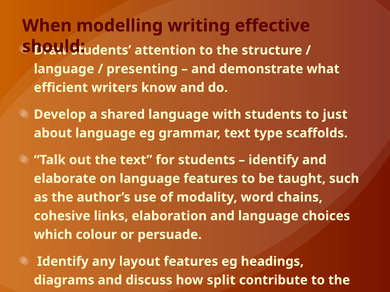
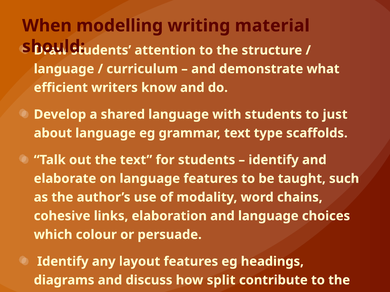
effective: effective -> material
presenting: presenting -> curriculum
